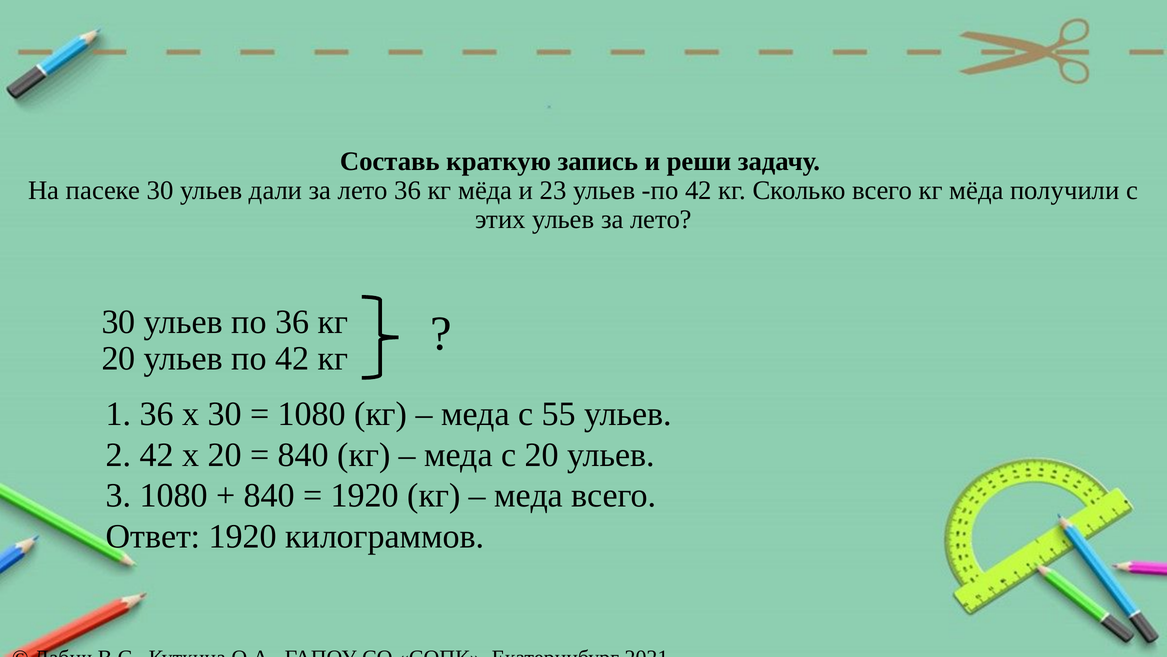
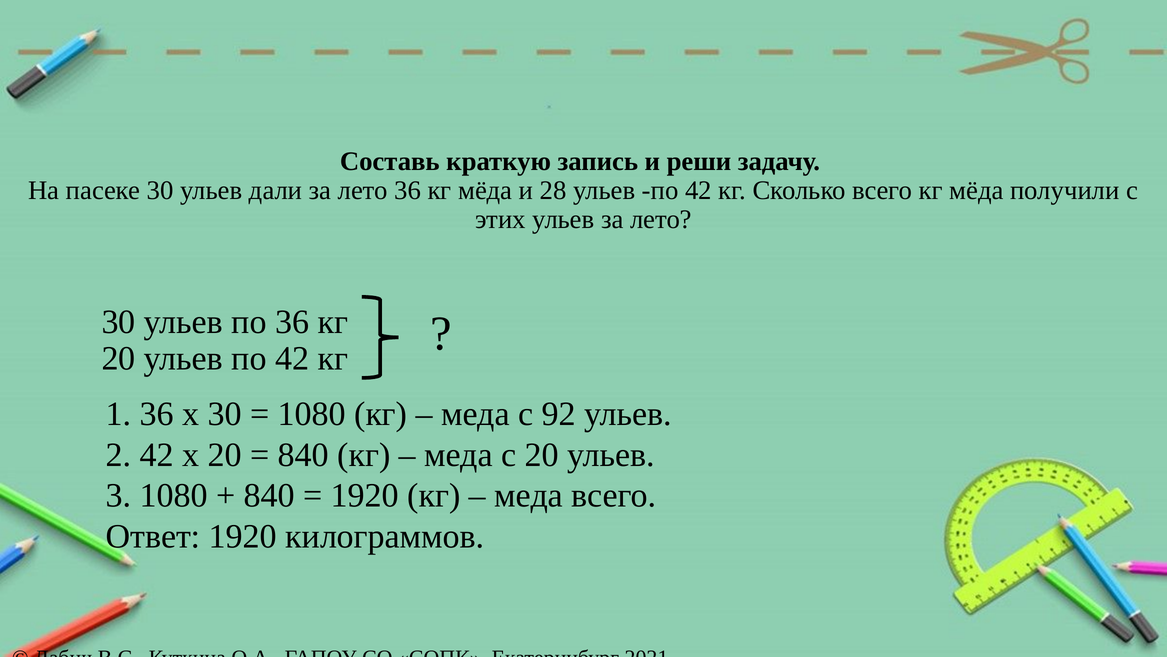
23: 23 -> 28
55: 55 -> 92
